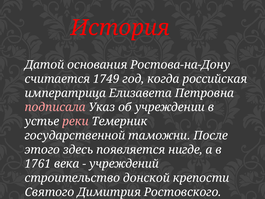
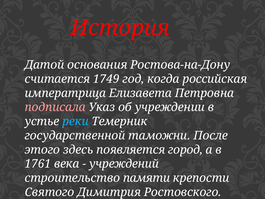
реки colour: pink -> light blue
нигде: нигде -> город
донской: донской -> памяти
